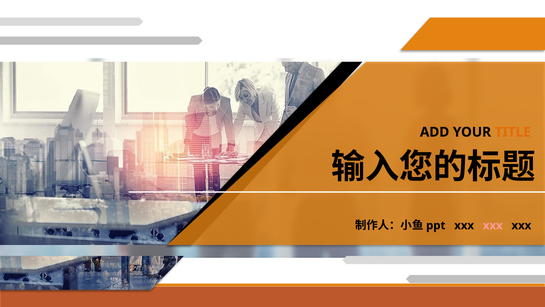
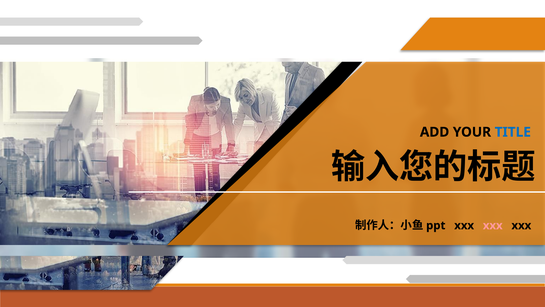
TITLE colour: orange -> blue
